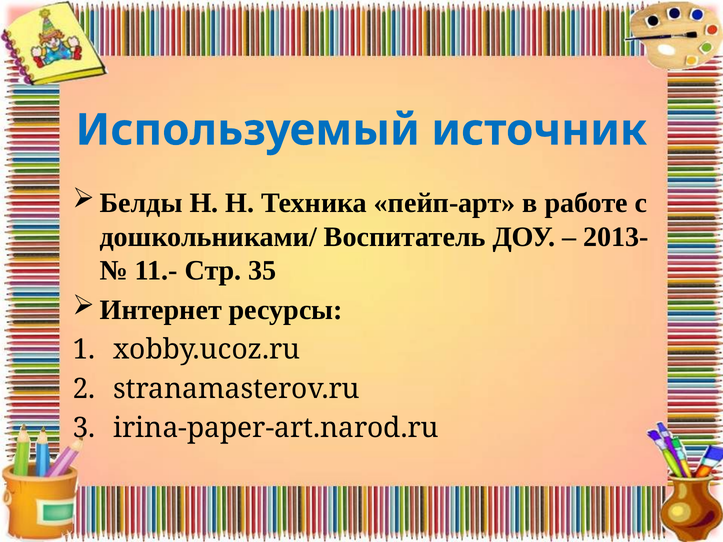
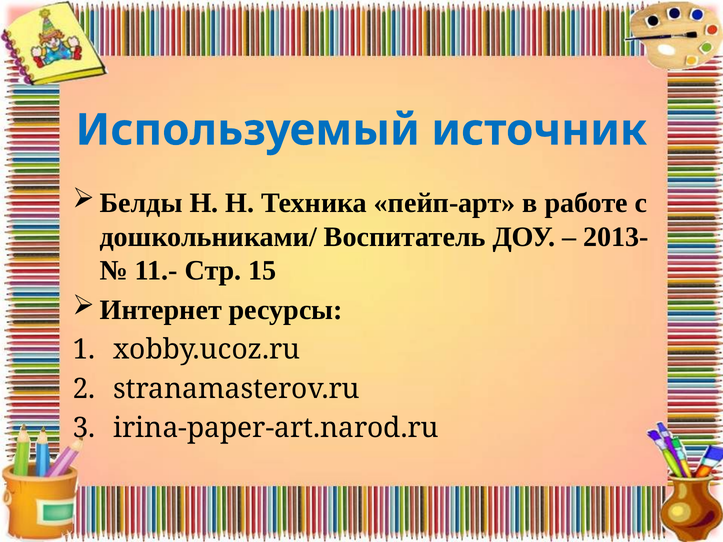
35: 35 -> 15
